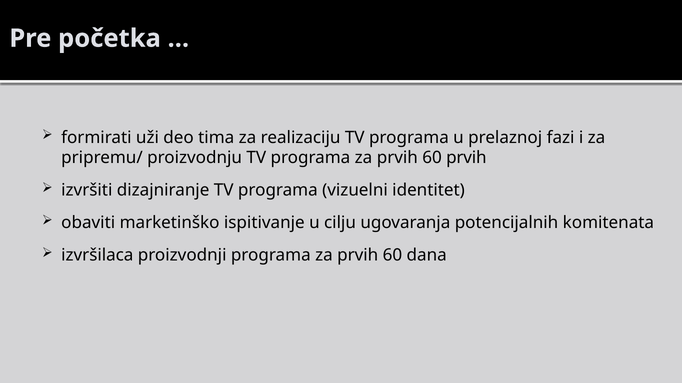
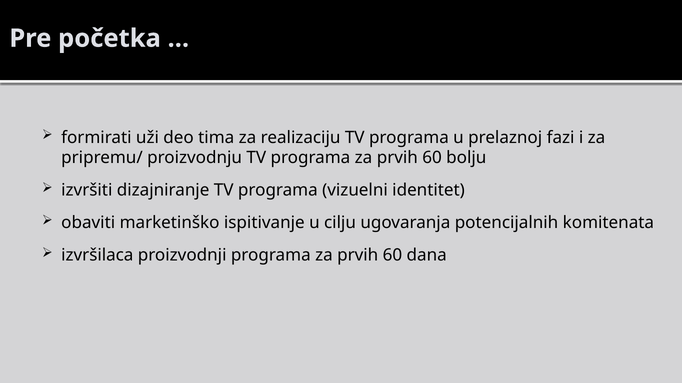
60 prvih: prvih -> bolju
